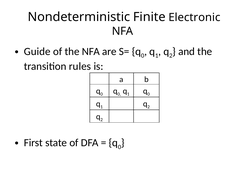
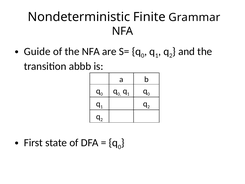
Electronic: Electronic -> Grammar
rules: rules -> abbb
